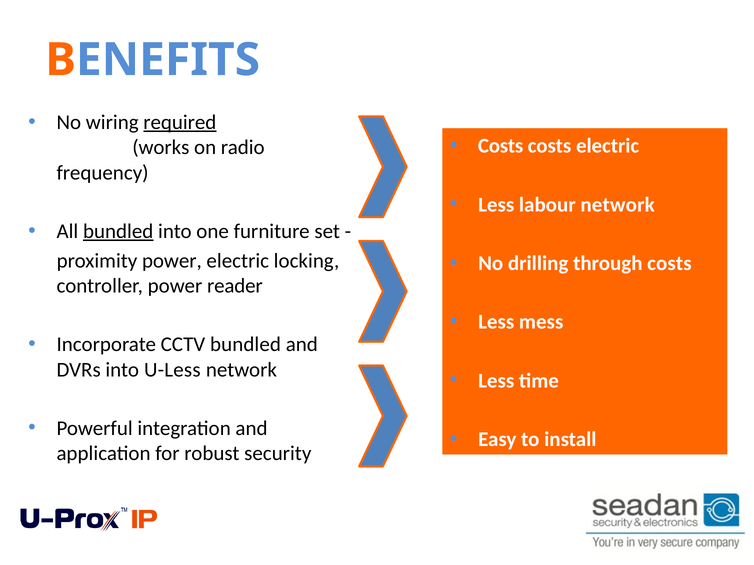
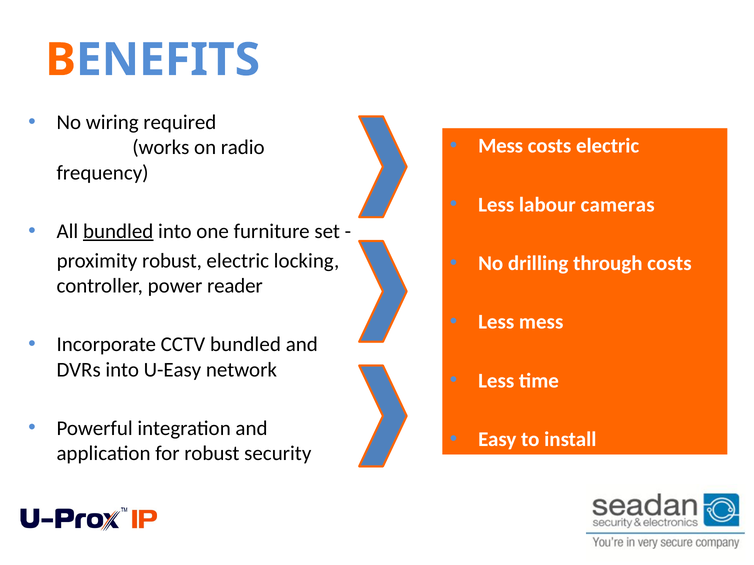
required underline: present -> none
Costs at (501, 146): Costs -> Mess
labour network: network -> cameras
proximity power: power -> robust
U-Less: U-Less -> U-Easy
